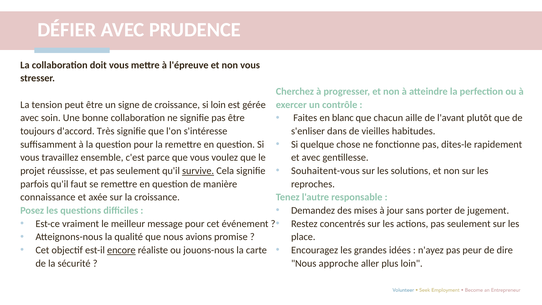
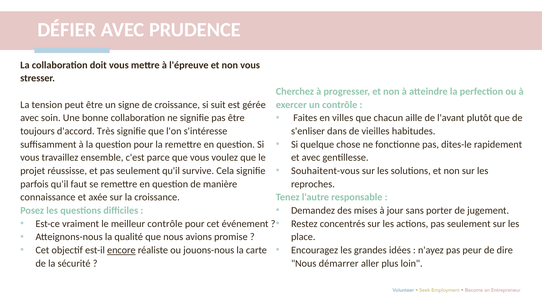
si loin: loin -> suit
blanc: blanc -> villes
survive underline: present -> none
meilleur message: message -> contrôle
approche: approche -> démarrer
